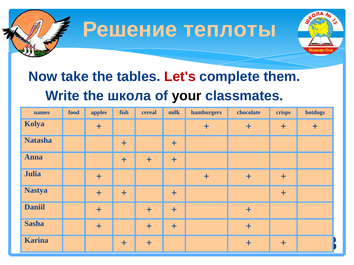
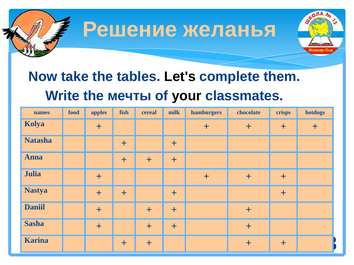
теплоты: теплоты -> желанья
Let's colour: red -> black
школа: школа -> мечты
